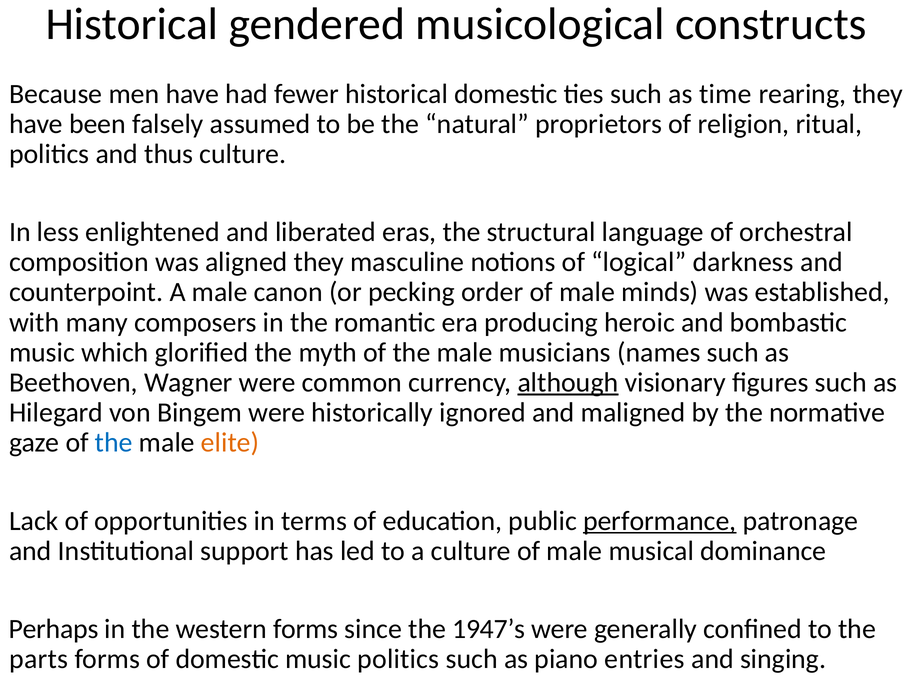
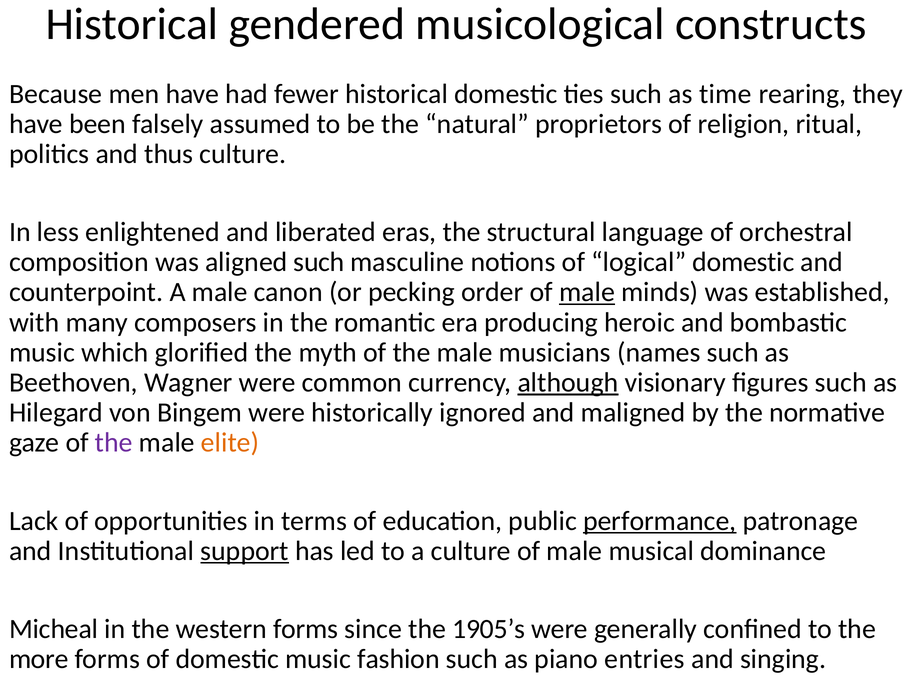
aligned they: they -> such
logical darkness: darkness -> domestic
male at (587, 293) underline: none -> present
the at (114, 443) colour: blue -> purple
support underline: none -> present
Perhaps: Perhaps -> Micheal
1947’s: 1947’s -> 1905’s
parts: parts -> more
music politics: politics -> fashion
